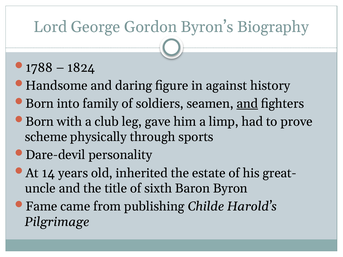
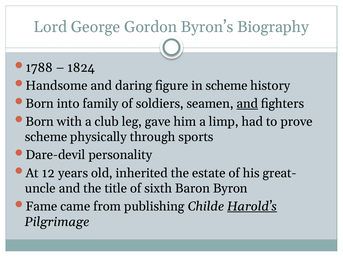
in against: against -> scheme
14: 14 -> 12
Harold’s underline: none -> present
